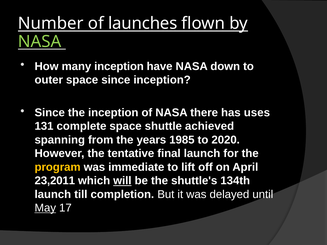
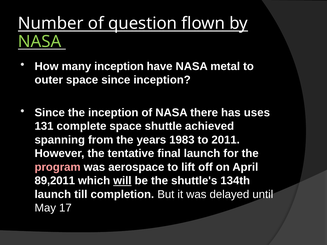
launches: launches -> question
down: down -> metal
1985: 1985 -> 1983
2020: 2020 -> 2011
program colour: yellow -> pink
immediate: immediate -> aerospace
23,2011: 23,2011 -> 89,2011
May underline: present -> none
